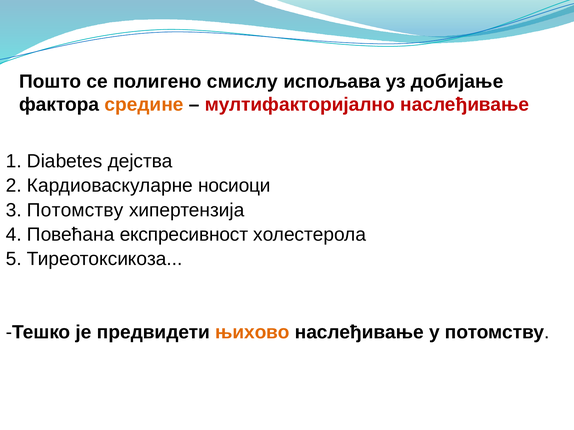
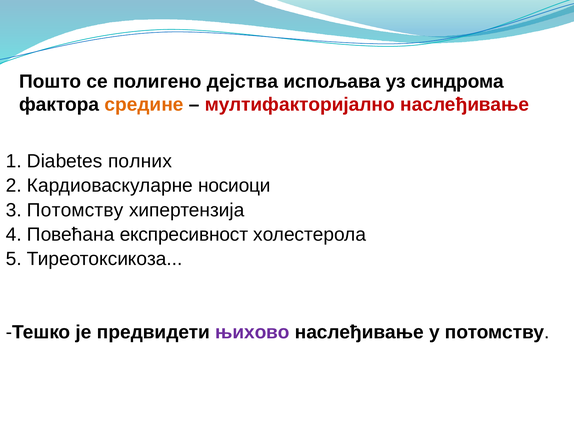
смислу: смислу -> дејства
добијање: добијање -> синдрома
дејства: дејства -> полних
њихово colour: orange -> purple
